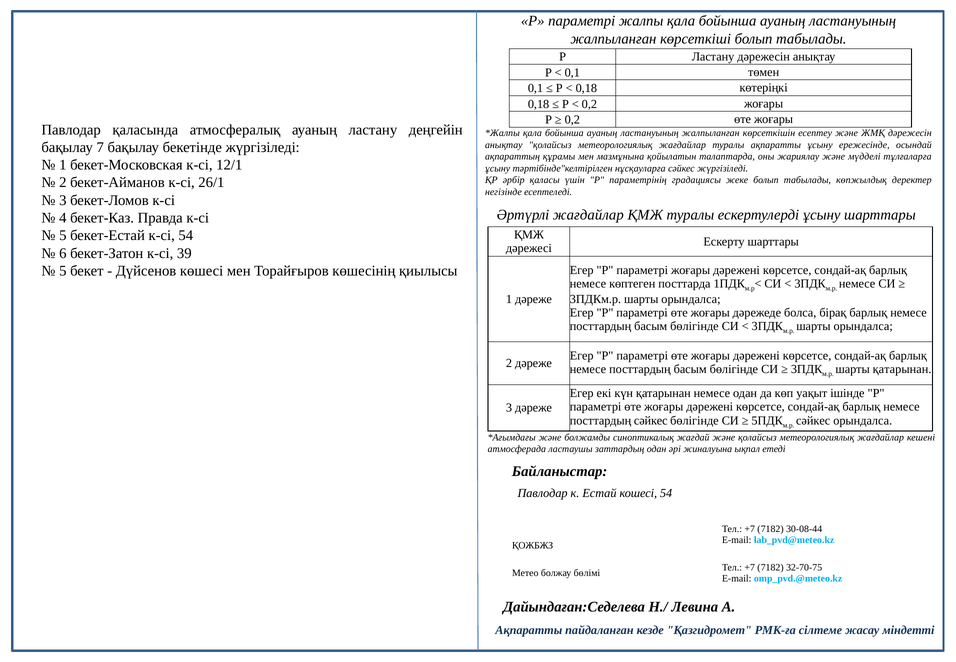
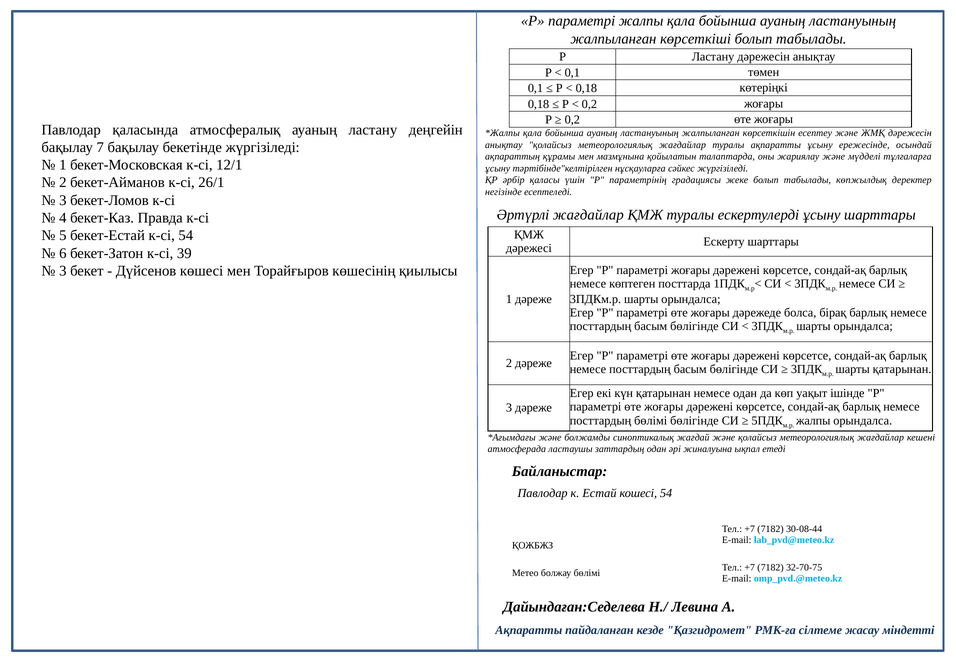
5 at (63, 271): 5 -> 3
посттардың сәйкес: сәйкес -> бөлімі
сәйкес at (813, 420): сәйкес -> жалпы
